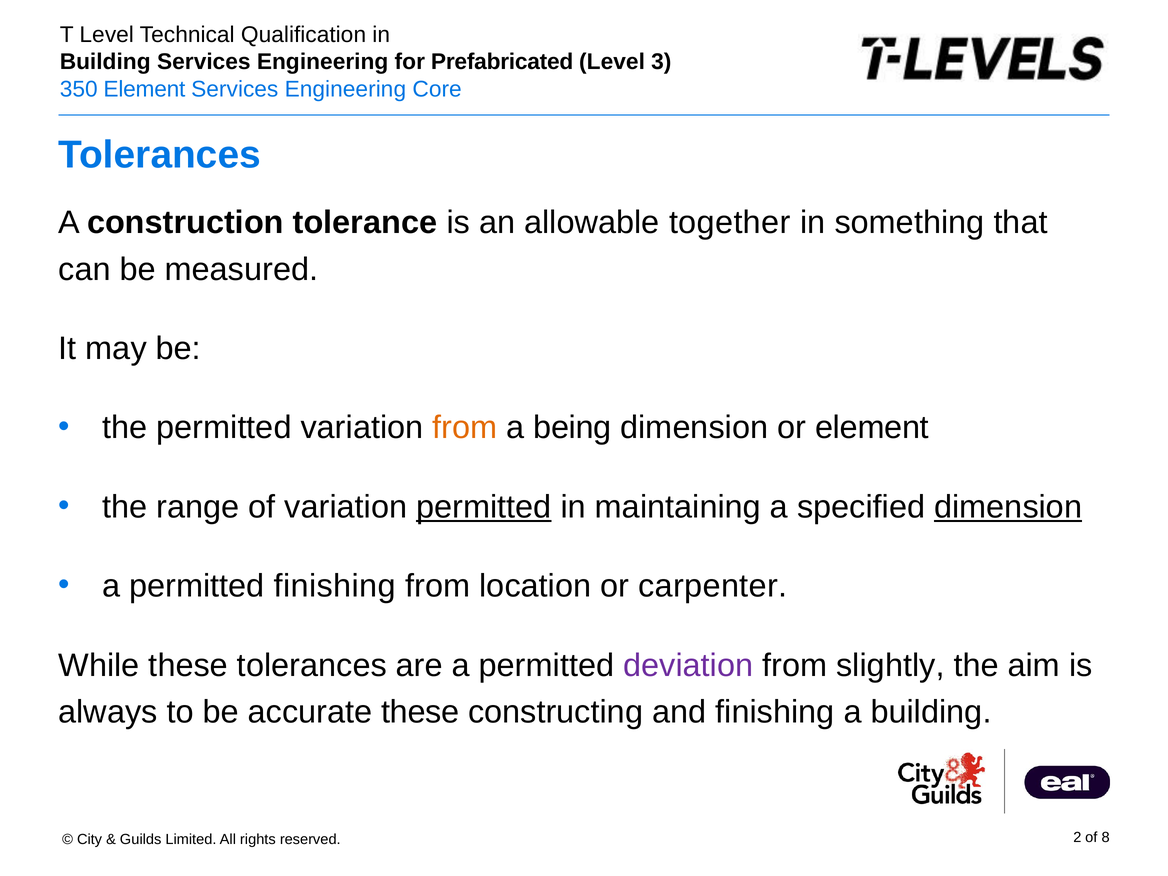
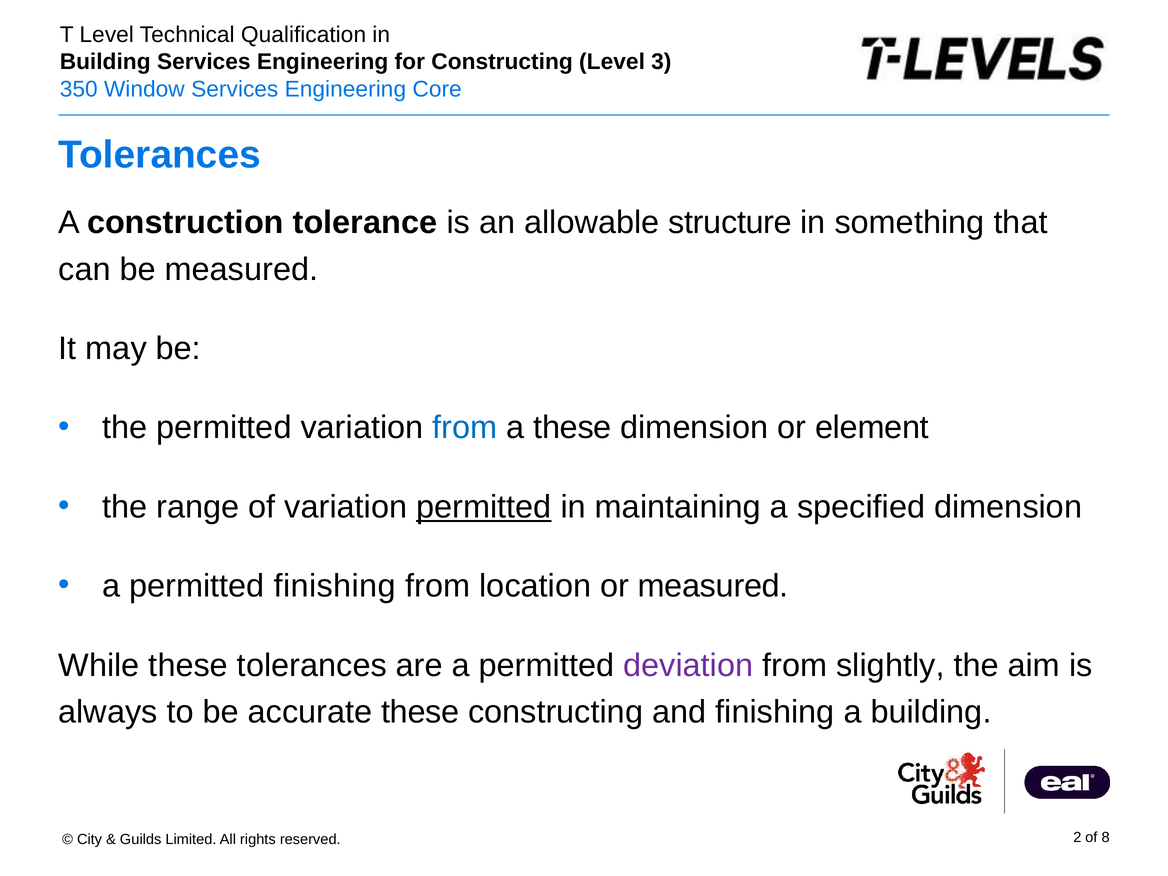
Prefabricated at (502, 62): Prefabricated -> Constructing
Element at (144, 89): Element -> Window
together: together -> structure
from at (465, 428) colour: orange -> blue
a being: being -> these
dimension at (1008, 507) underline: present -> none
or carpenter: carpenter -> measured
